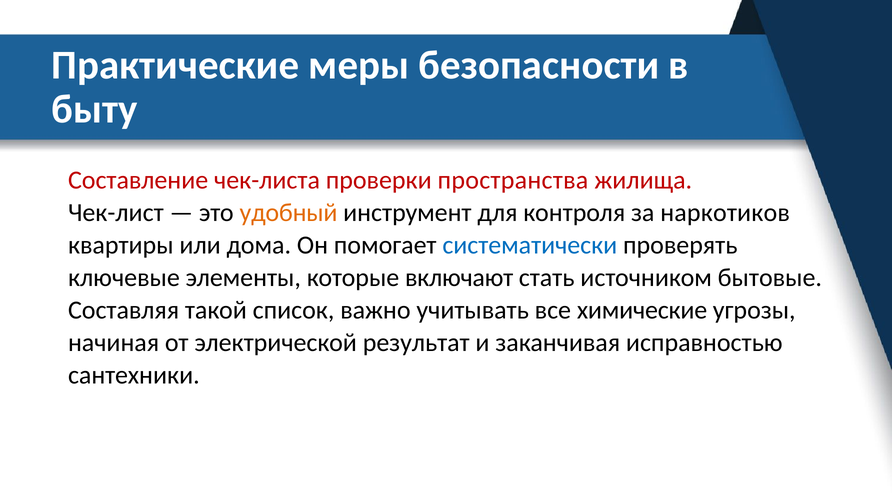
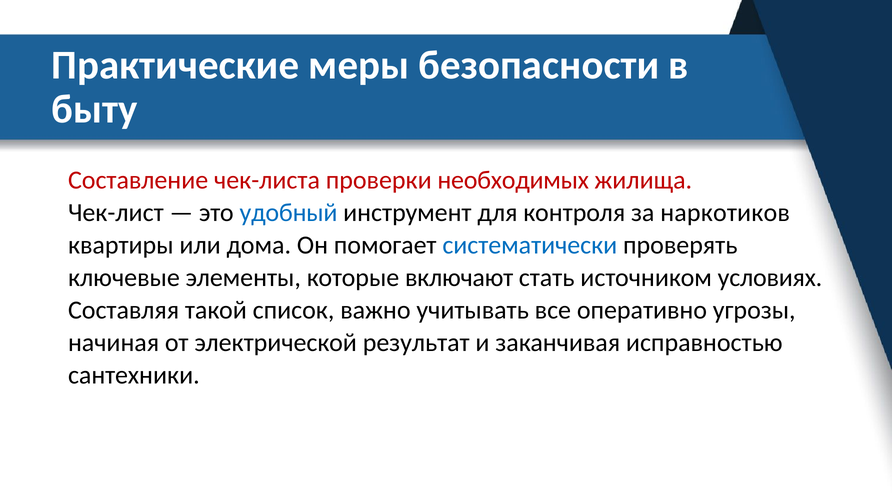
пространства: пространства -> необходимых
удобный colour: orange -> blue
бытовые: бытовые -> условиях
химические: химические -> оперативно
